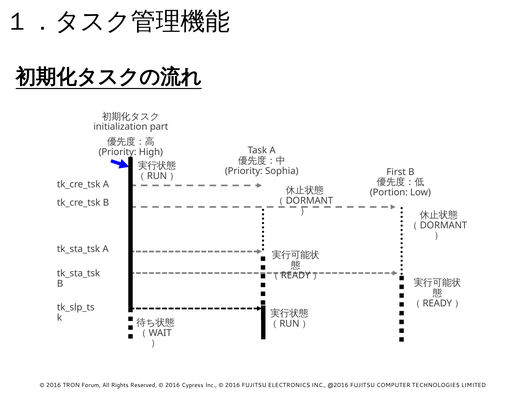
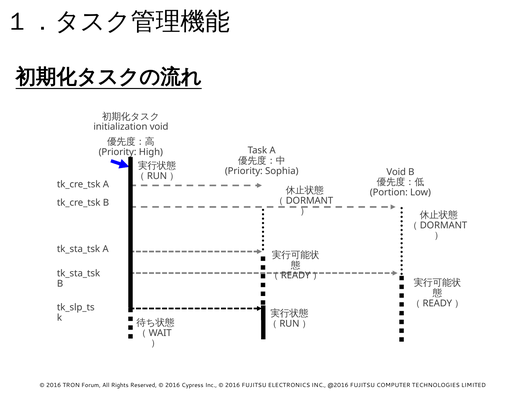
initialization part: part -> void
First at (396, 172): First -> Void
